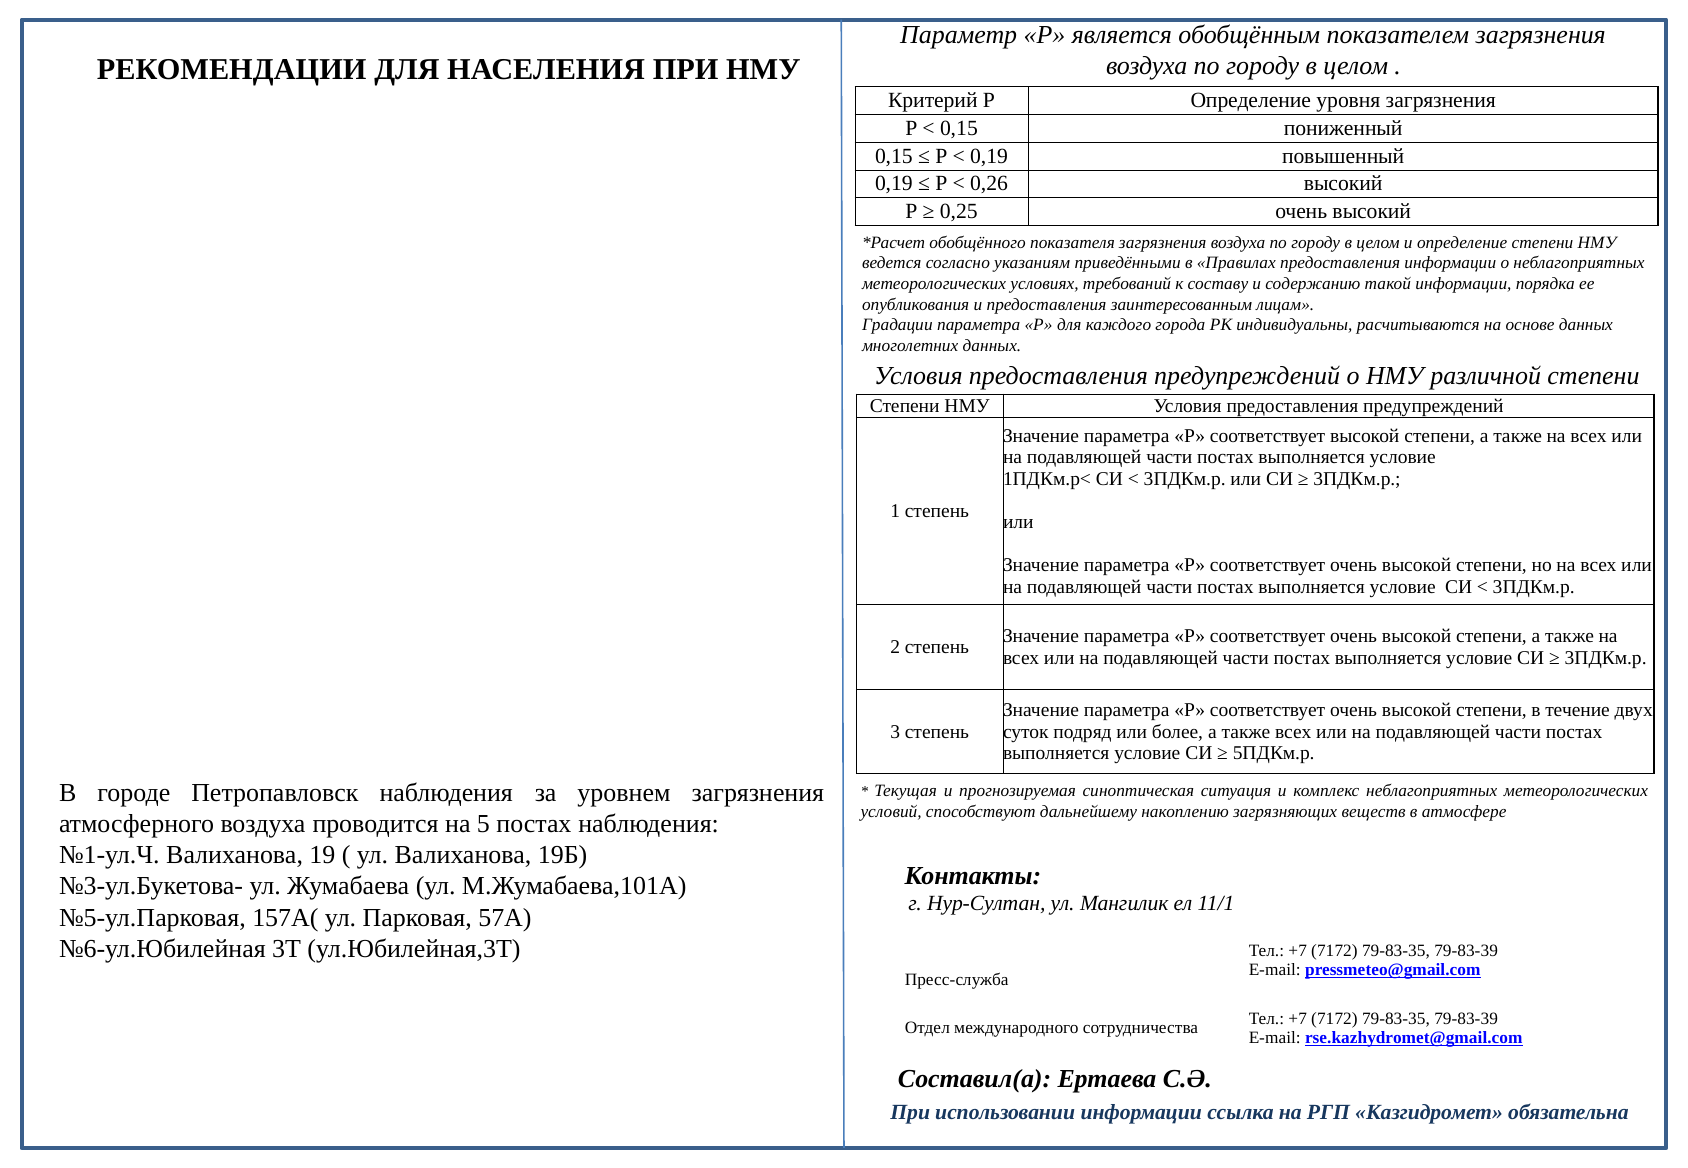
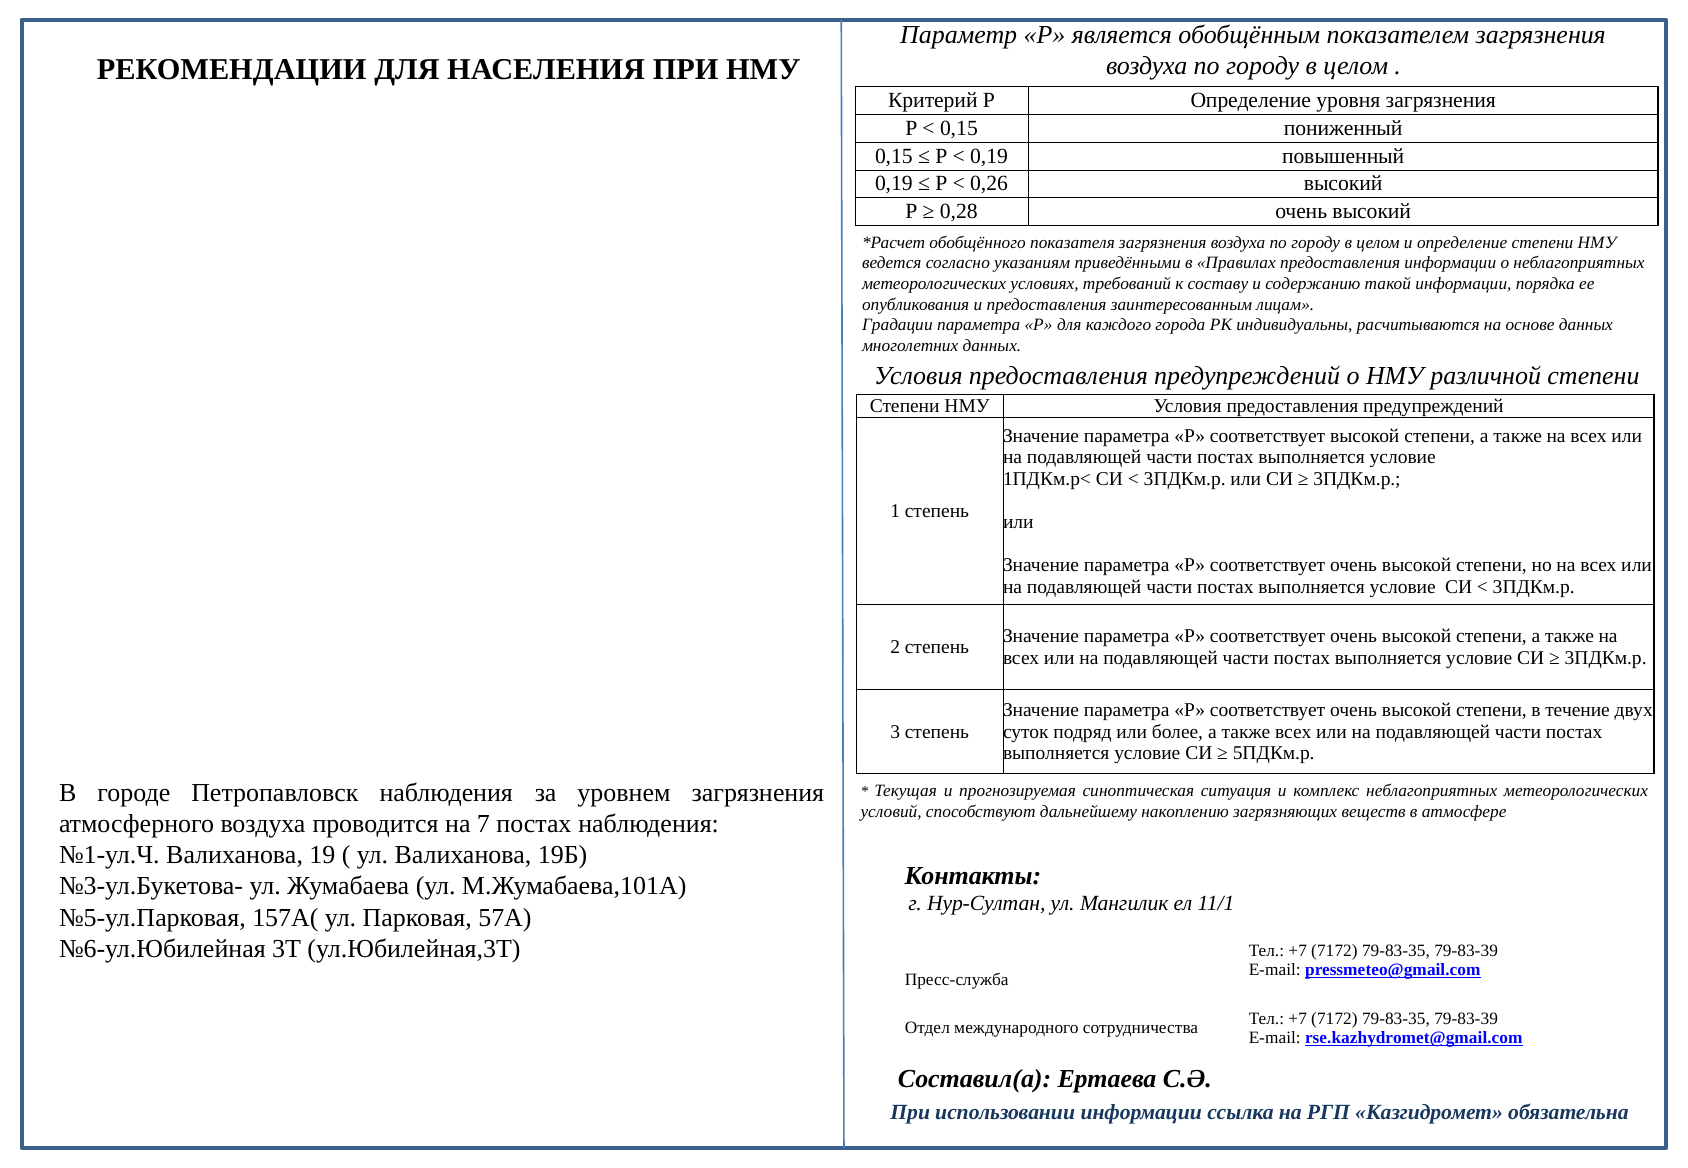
0,25: 0,25 -> 0,28
5: 5 -> 7
